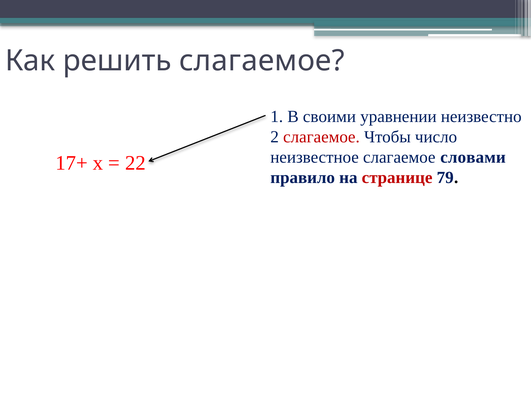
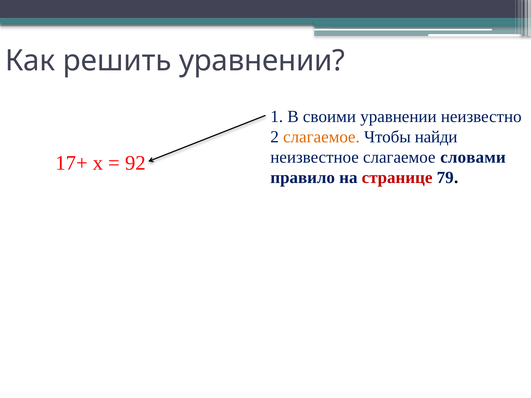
решить слагаемое: слагаемое -> уравнении
слагаемое at (321, 137) colour: red -> orange
число: число -> найди
22: 22 -> 92
